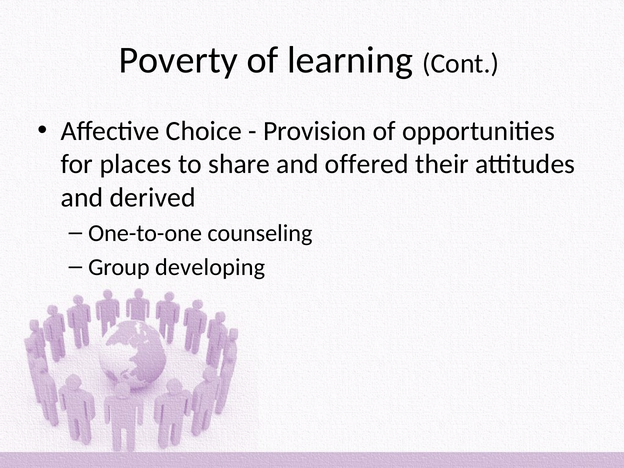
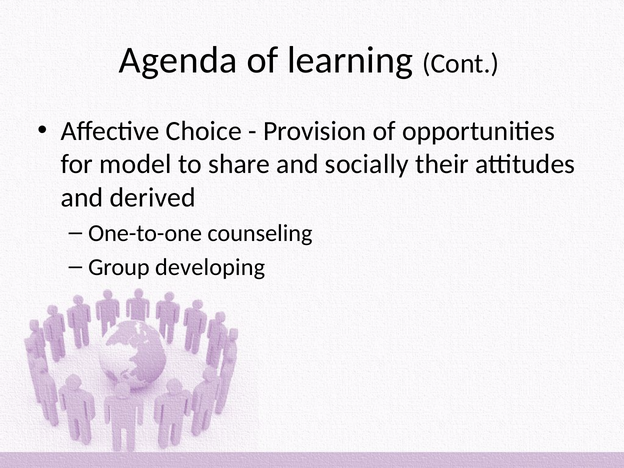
Poverty: Poverty -> Agenda
places: places -> model
offered: offered -> socially
